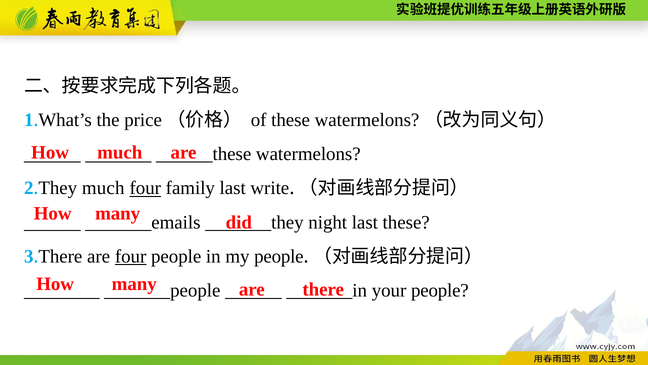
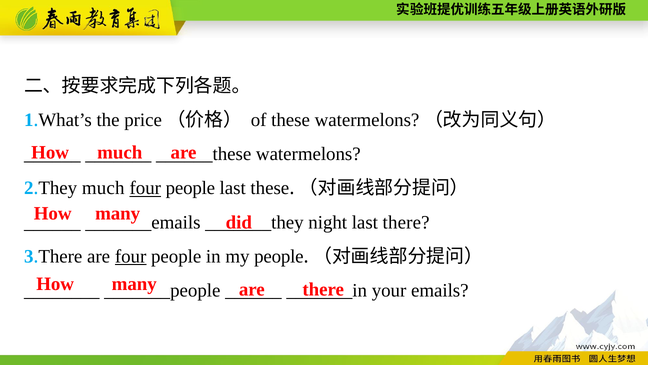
family at (190, 188): family -> people
last write: write -> these
last these: these -> there
your people: people -> emails
